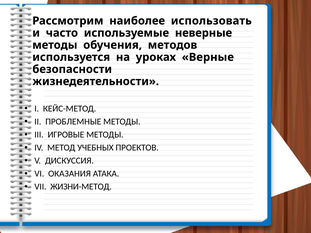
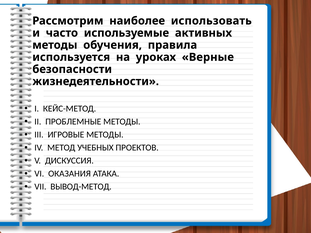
неверные: неверные -> активных
методов: методов -> правила
ЖИЗНИ-МЕТОД: ЖИЗНИ-МЕТОД -> ВЫВОД-МЕТОД
